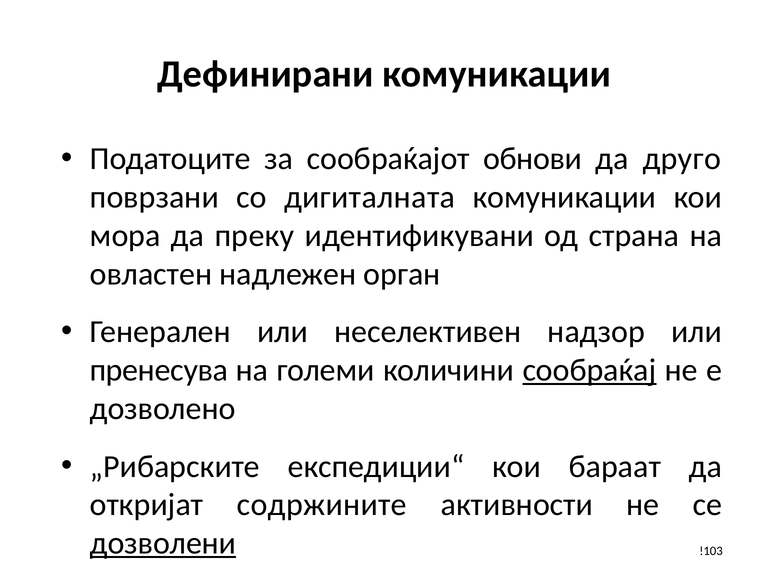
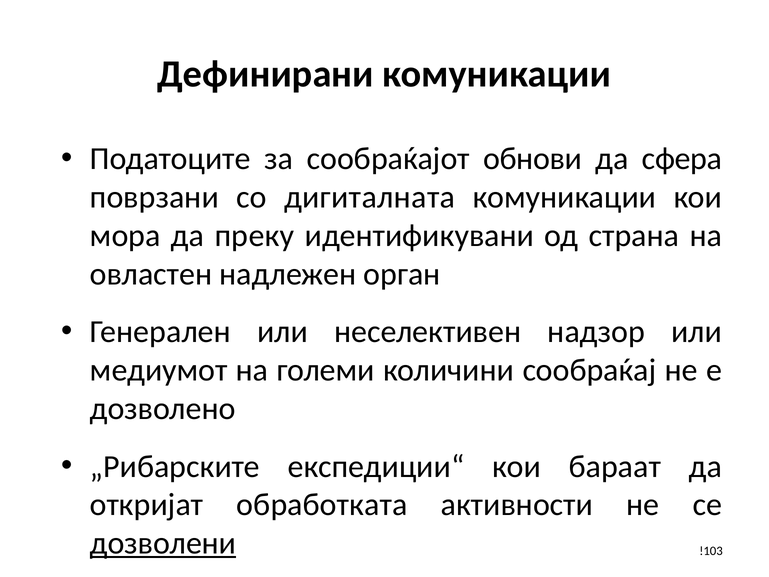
друго: друго -> сфера
пренесува: пренесува -> медиумот
сообраќај underline: present -> none
содржините: содржините -> обработката
